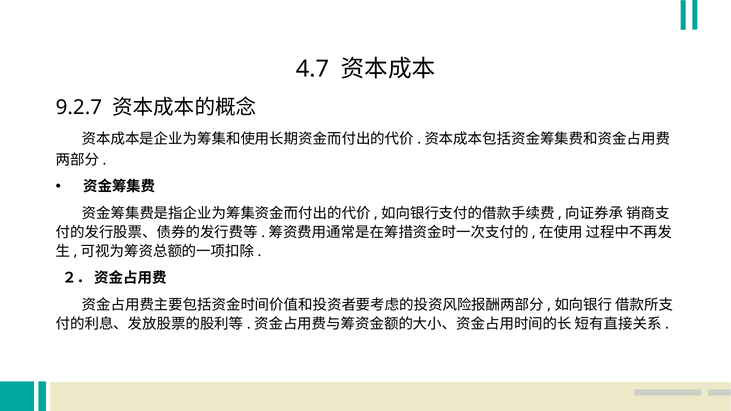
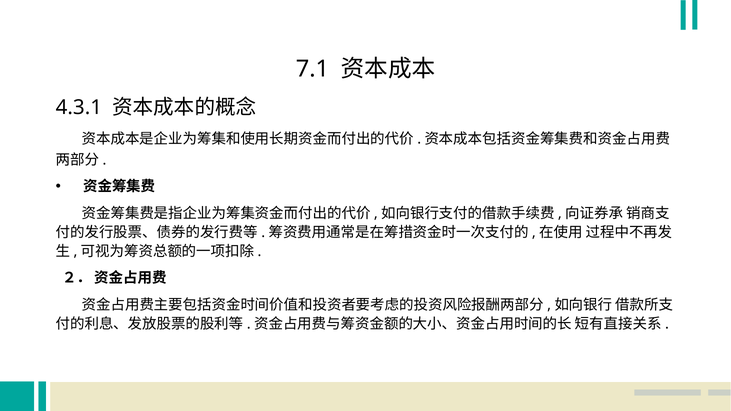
4.7: 4.7 -> 7.1
9.2.7: 9.2.7 -> 4.3.1
